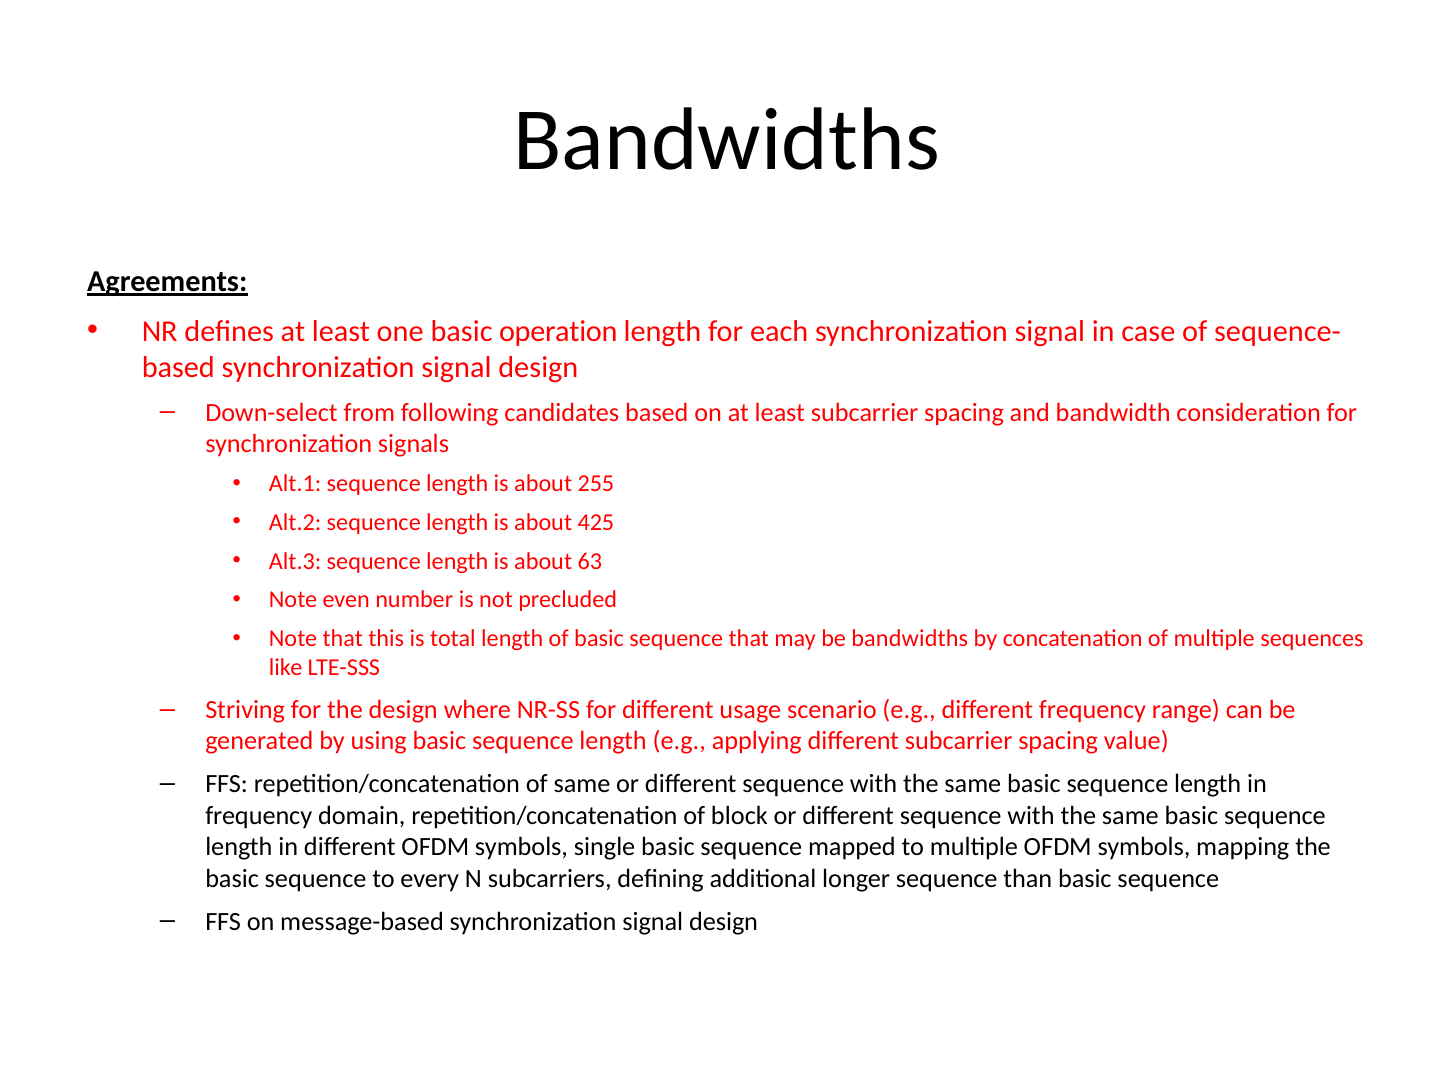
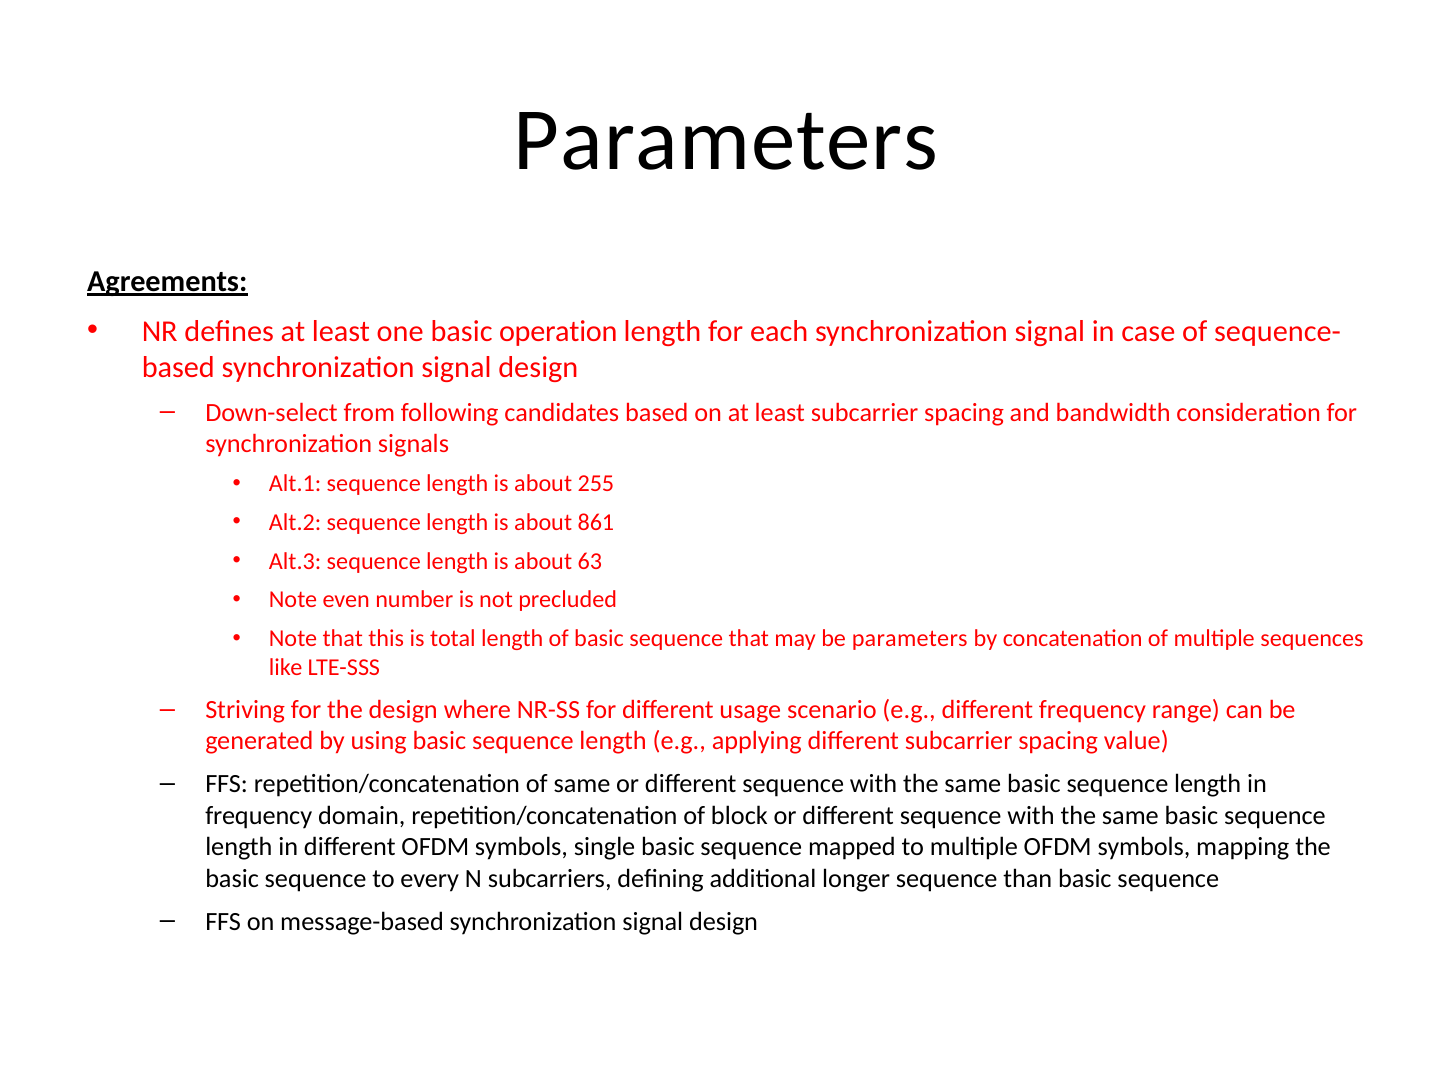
Bandwidths at (727, 141): Bandwidths -> Parameters
425: 425 -> 861
be bandwidths: bandwidths -> parameters
